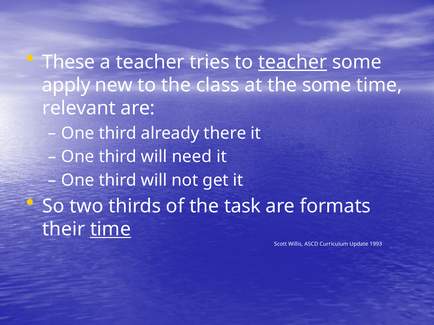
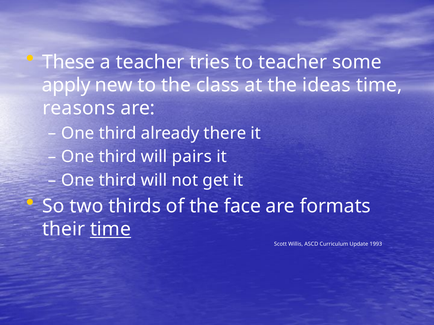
teacher at (293, 62) underline: present -> none
the some: some -> ideas
relevant: relevant -> reasons
need: need -> pairs
task: task -> face
